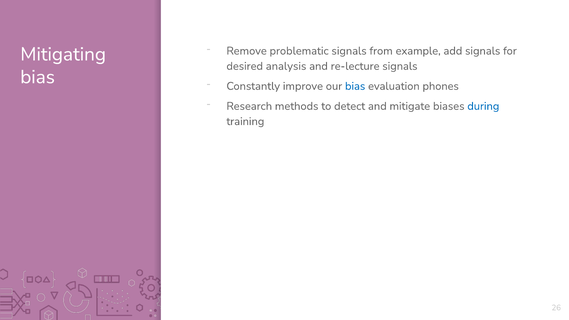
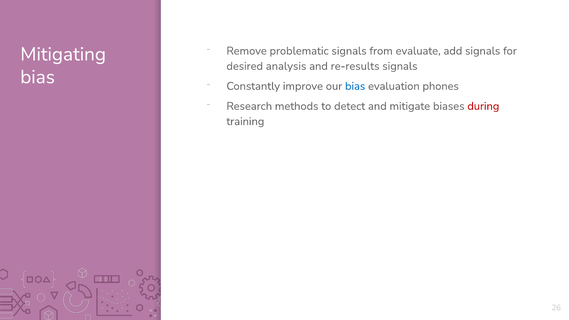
example: example -> evaluate
re-lecture: re-lecture -> re-results
during colour: blue -> red
